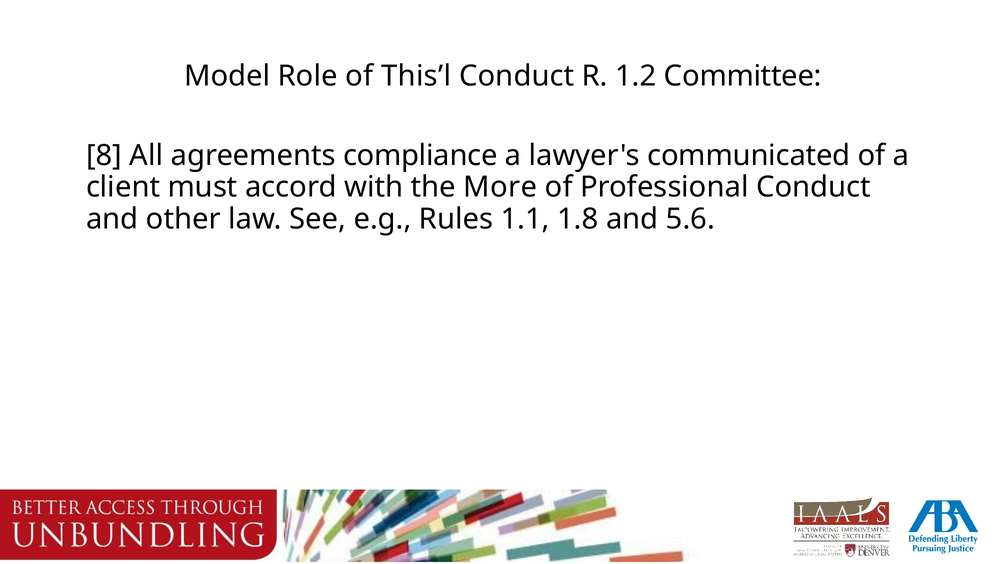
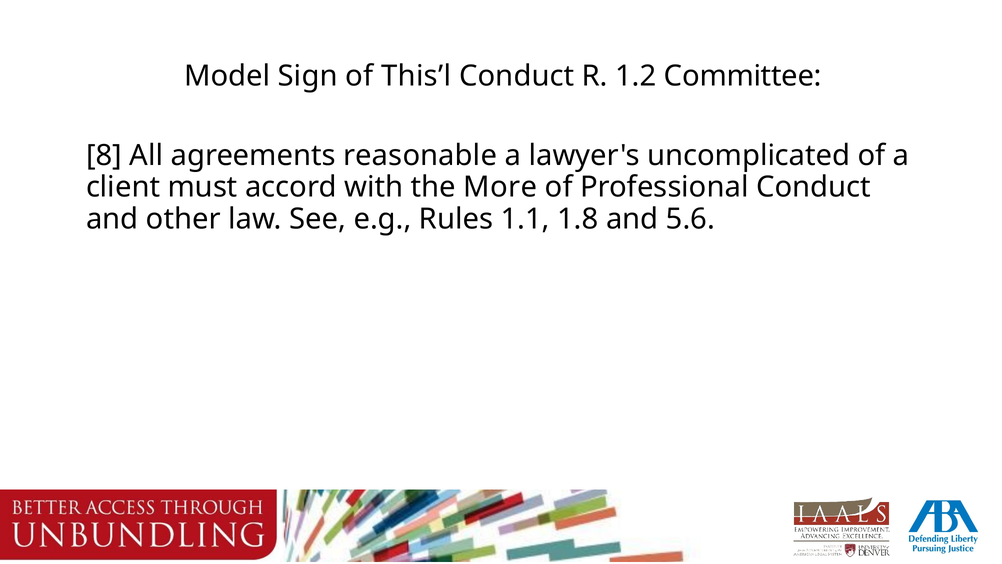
Role: Role -> Sign
compliance: compliance -> reasonable
communicated: communicated -> uncomplicated
